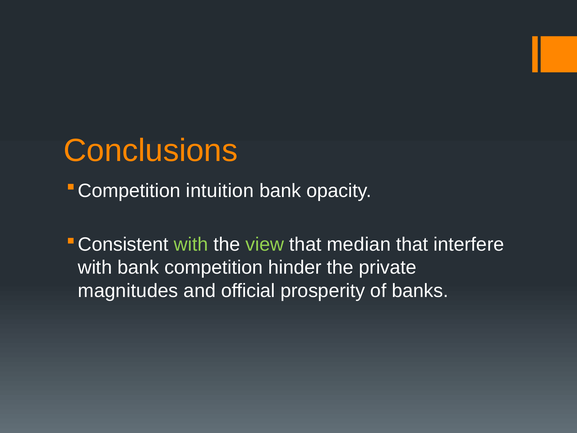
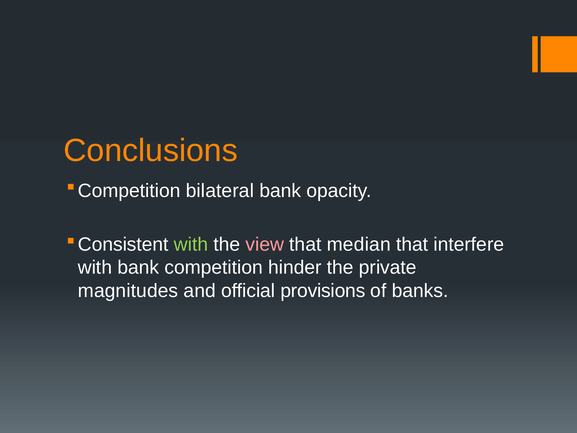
intuition: intuition -> bilateral
view colour: light green -> pink
prosperity: prosperity -> provisions
